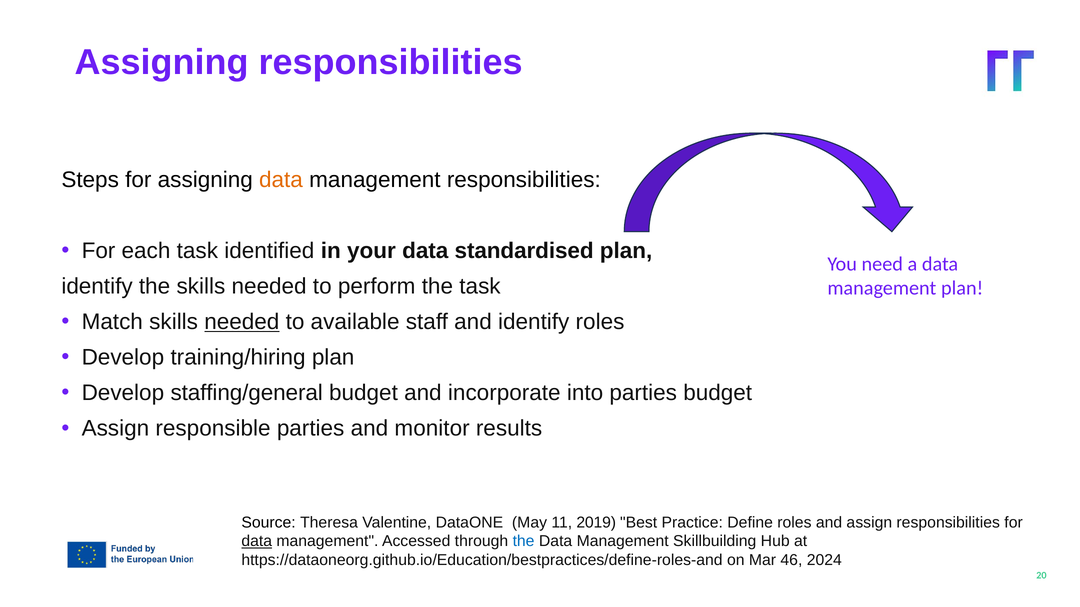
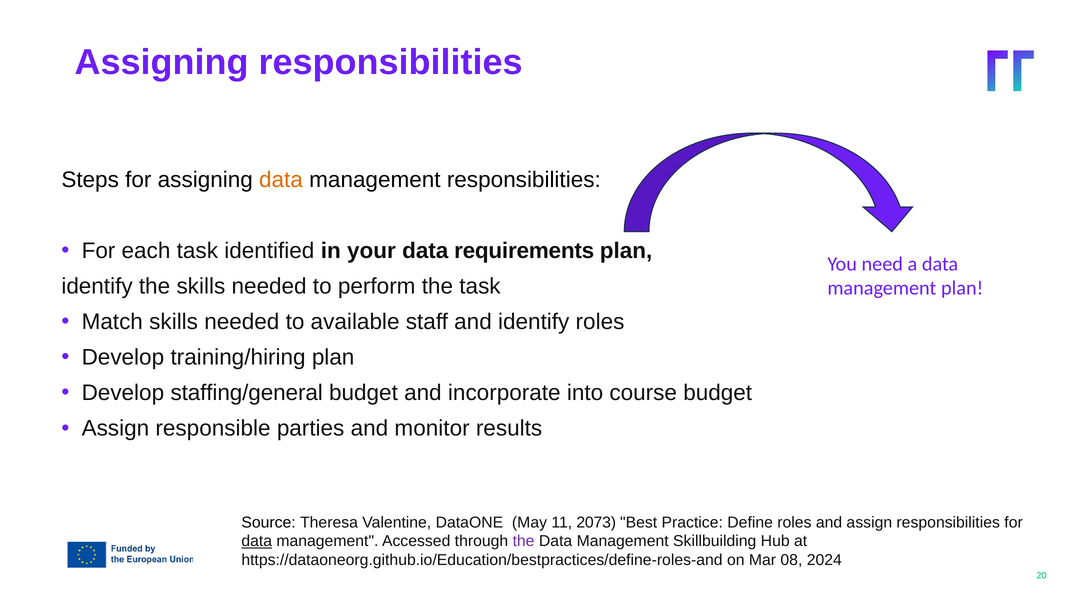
standardised: standardised -> requirements
needed at (242, 322) underline: present -> none
into parties: parties -> course
2019: 2019 -> 2073
the at (524, 542) colour: blue -> purple
46: 46 -> 08
